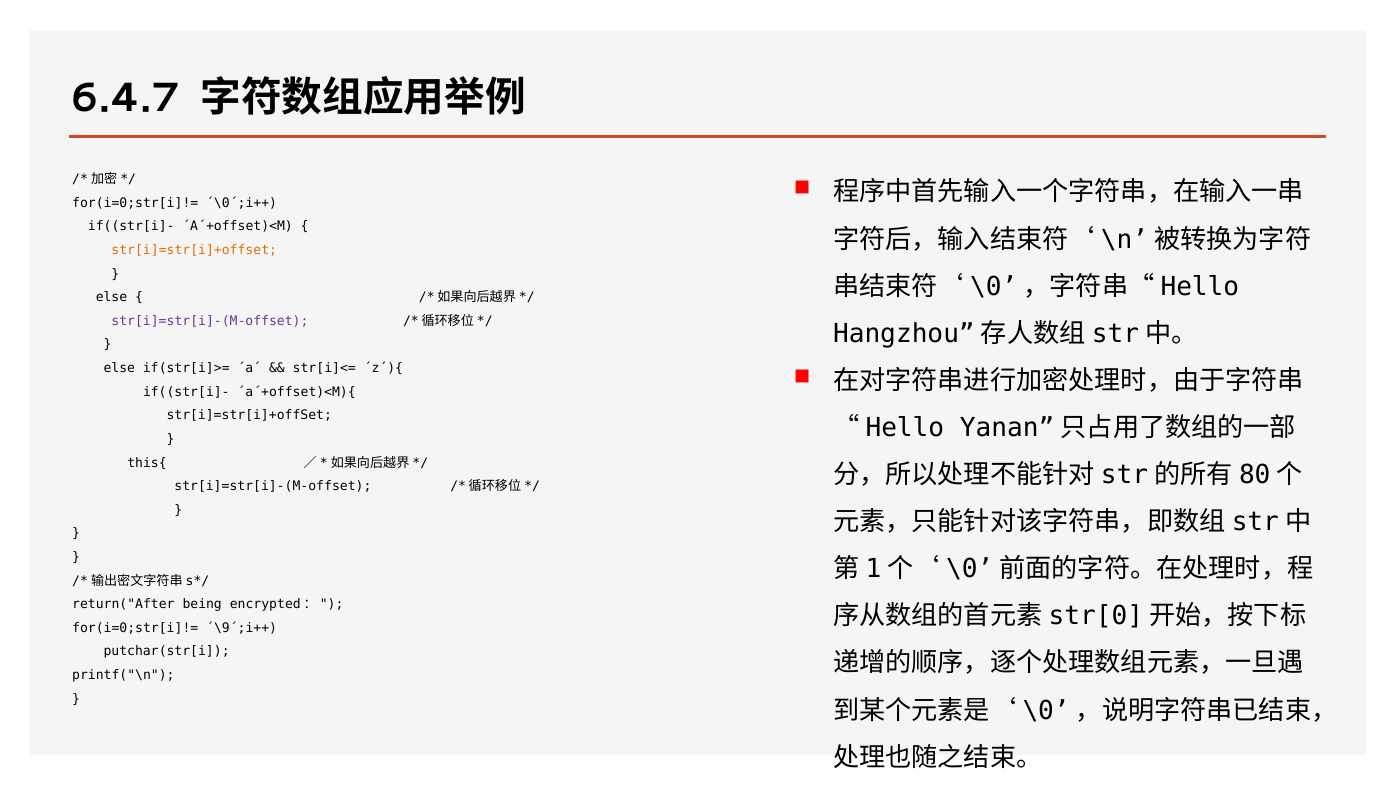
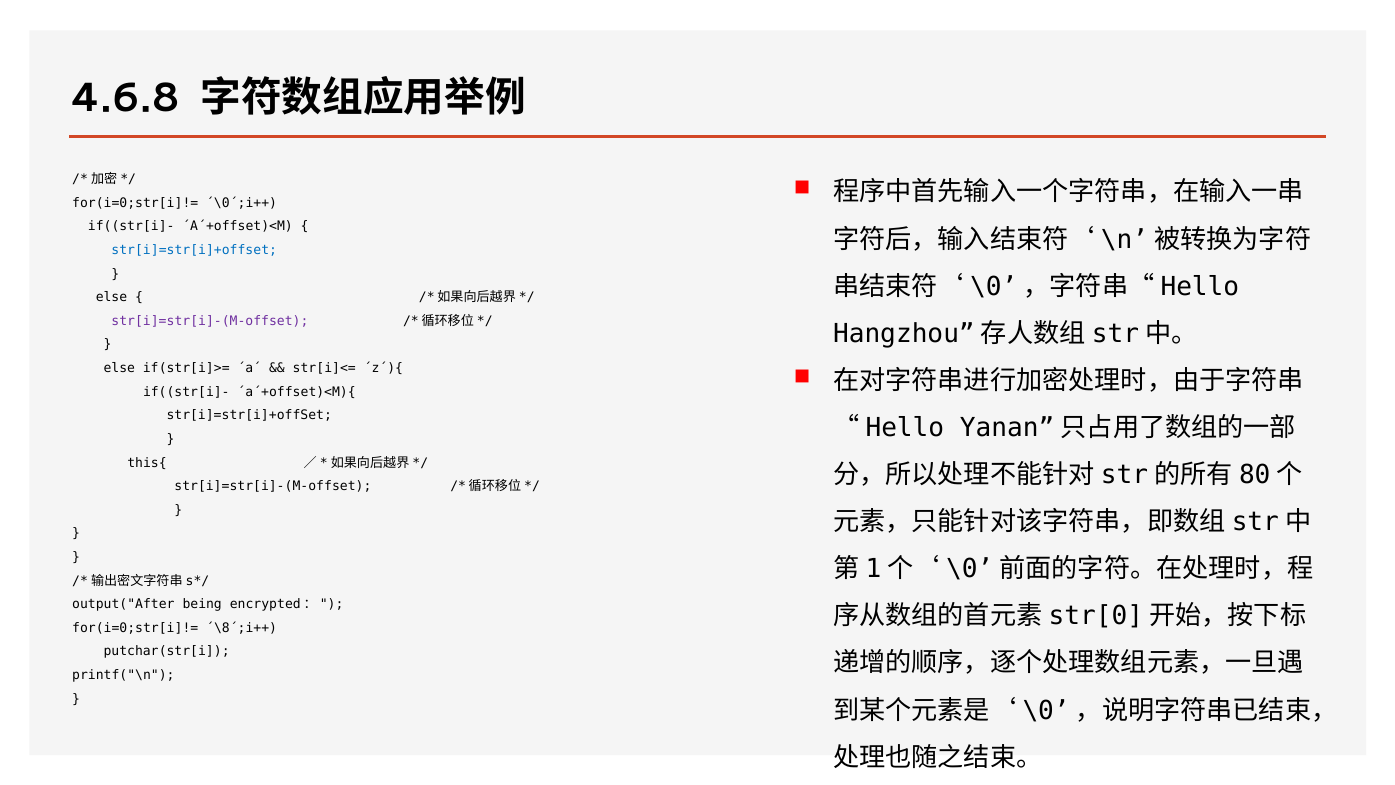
6.4.7: 6.4.7 -> 4.6.8
str[i]=str[i]+offset at (194, 250) colour: orange -> blue
return("After: return("After -> output("After
´\9´;i++: ´\9´;i++ -> ´\8´;i++
